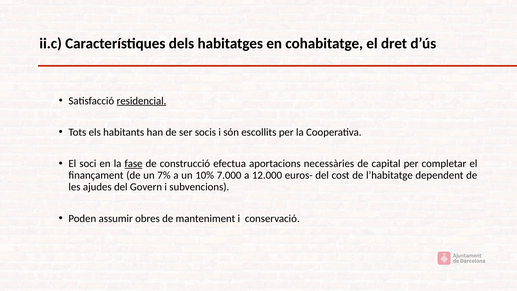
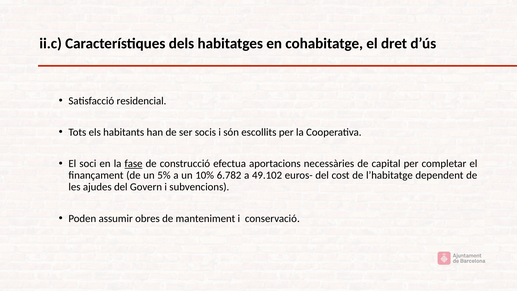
residencial underline: present -> none
7%: 7% -> 5%
7.000: 7.000 -> 6.782
12.000: 12.000 -> 49.102
